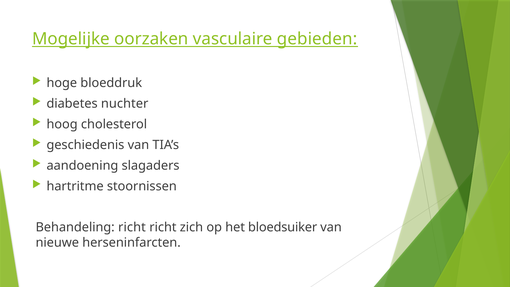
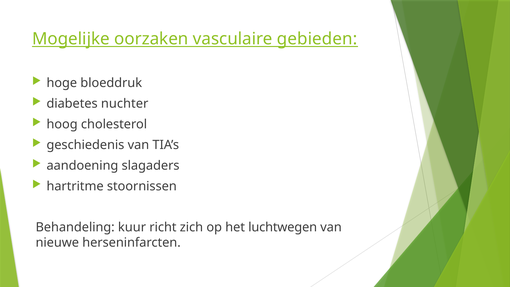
Behandeling richt: richt -> kuur
bloedsuiker: bloedsuiker -> luchtwegen
